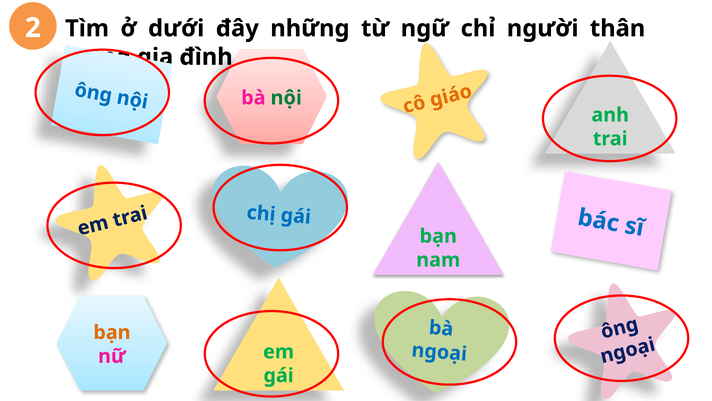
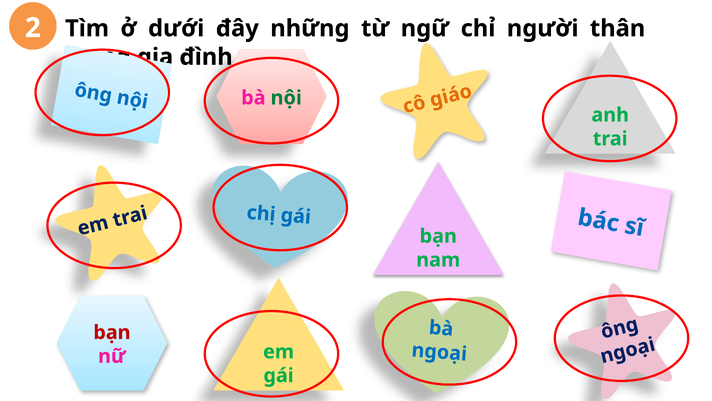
bạn at (112, 332) colour: orange -> red
